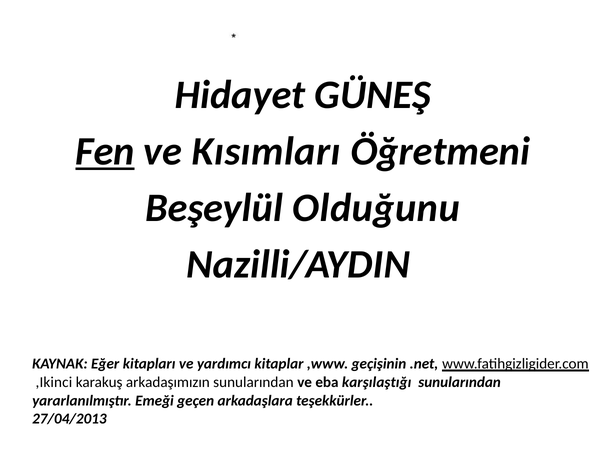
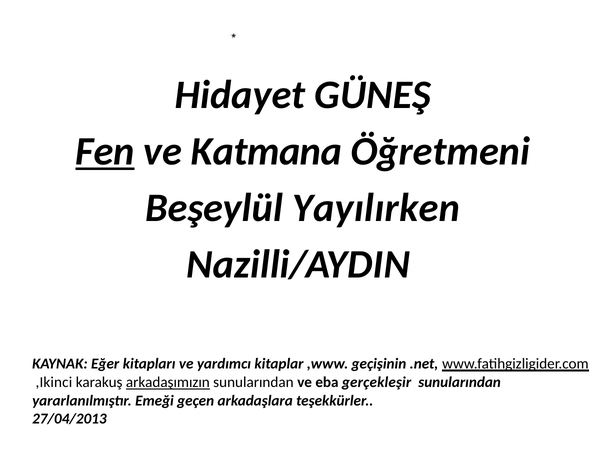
Kısımları: Kısımları -> Katmana
Olduğunu: Olduğunu -> Yayılırken
arkadaşımızın underline: none -> present
karşılaştığı: karşılaştığı -> gerçekleşir
